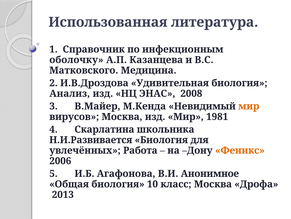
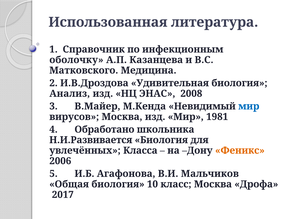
мир at (249, 106) colour: orange -> blue
Скарлатина: Скарлатина -> Обработано
Работа: Работа -> Класса
Анонимное: Анонимное -> Мальчиков
2013: 2013 -> 2017
